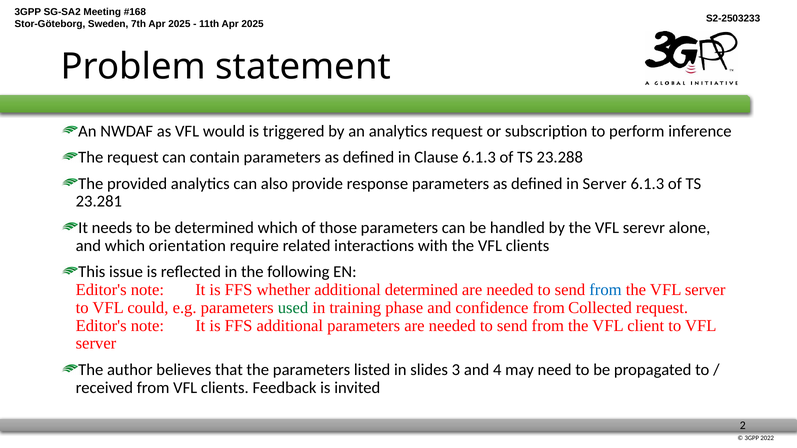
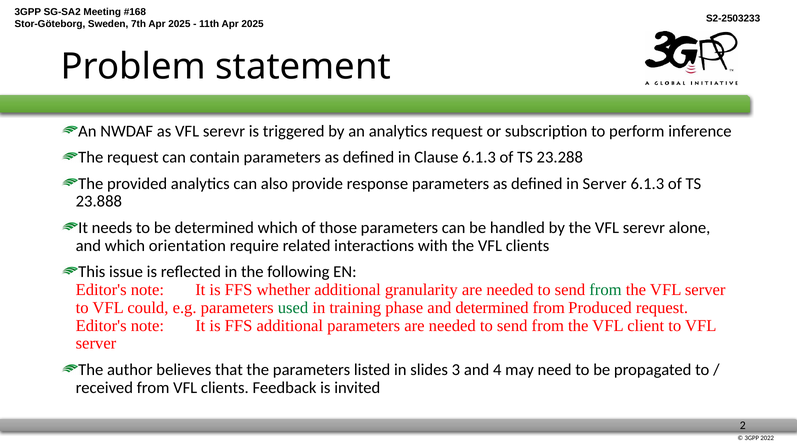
as VFL would: would -> serevr
23.281: 23.281 -> 23.888
additional determined: determined -> granularity
from at (605, 290) colour: blue -> green
and confidence: confidence -> determined
Collected: Collected -> Produced
